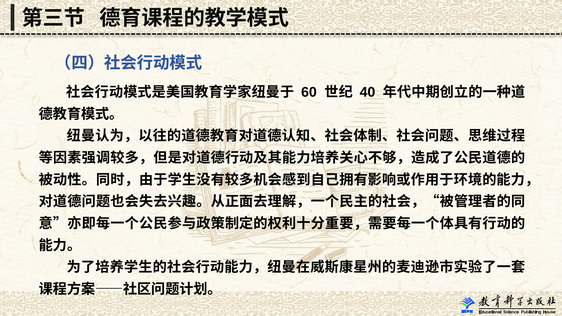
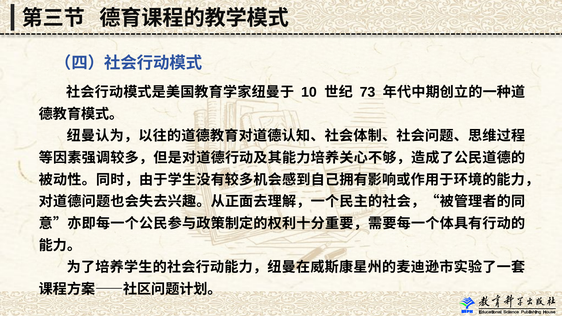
60: 60 -> 10
40: 40 -> 73
